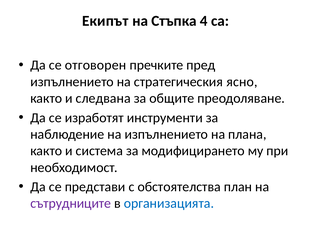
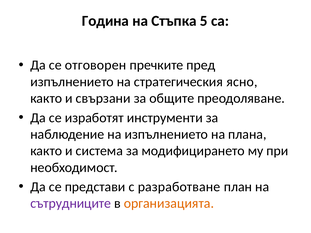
Екипът: Екипът -> Година
4: 4 -> 5
следвана: следвана -> свързани
обстоятелства: обстоятелства -> разработване
организацията colour: blue -> orange
